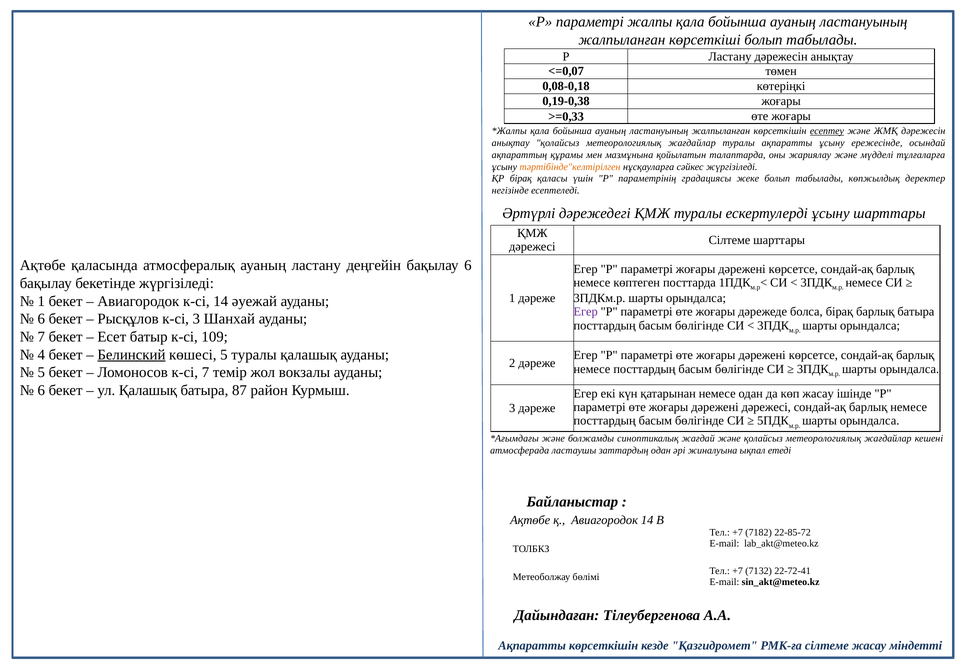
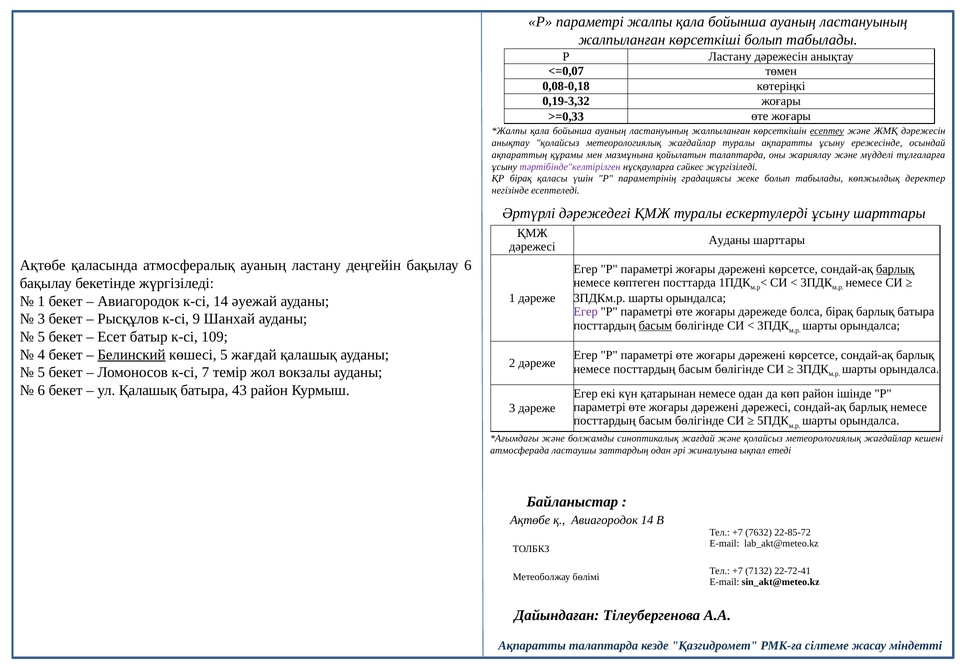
0,19-0,38: 0,19-0,38 -> 0,19-3,32
тәртібінде"келтірілген colour: orange -> purple
Сілтеме at (729, 240): Сілтеме -> Ауданы
барлық at (895, 269) underline: none -> present
6 at (41, 319): 6 -> 3
к-сі 3: 3 -> 9
басым at (655, 325) underline: none -> present
7 at (41, 337): 7 -> 5
5 туралы: туралы -> жағдай
87: 87 -> 43
көп жасау: жасау -> район
7182: 7182 -> 7632
Ақпаратты көрсеткішін: көрсеткішін -> талаптарда
